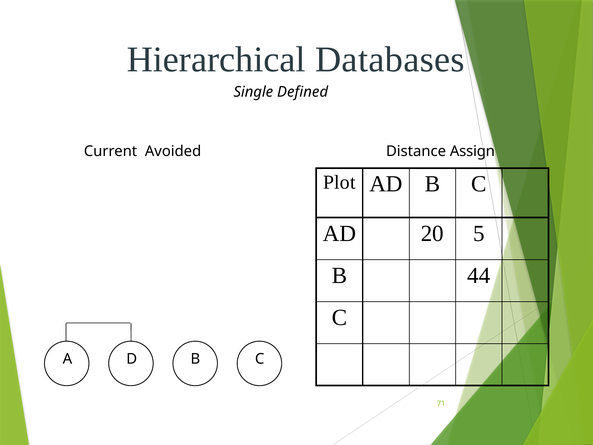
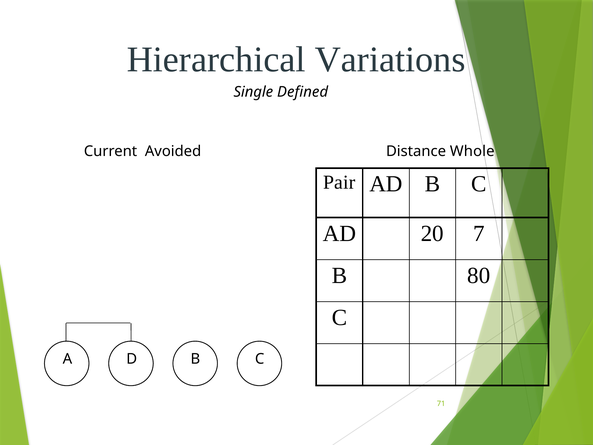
Databases: Databases -> Variations
Assign: Assign -> Whole
Plot: Plot -> Pair
5: 5 -> 7
44: 44 -> 80
